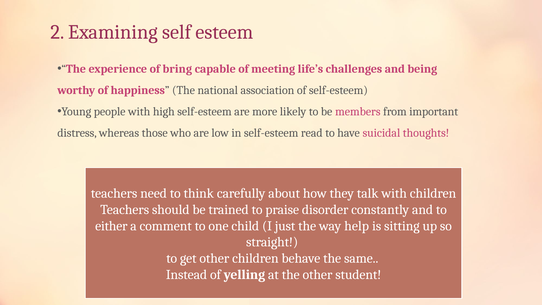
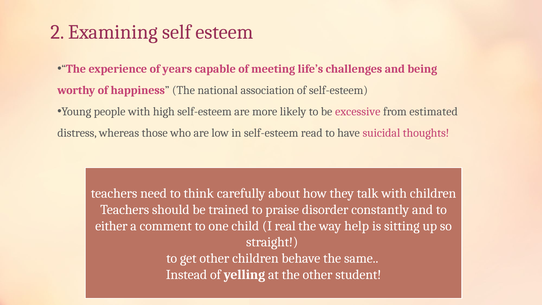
bring: bring -> years
members: members -> excessive
important: important -> estimated
just: just -> real
